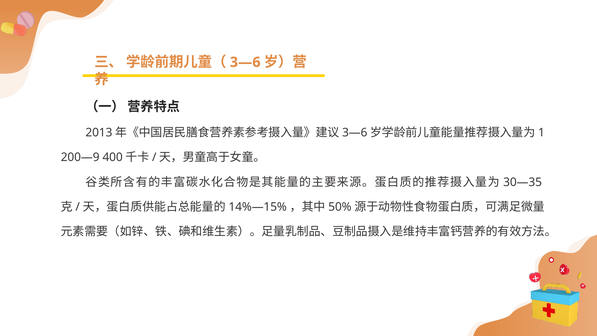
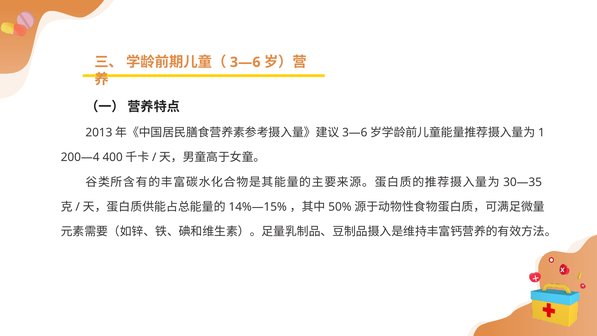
200—9: 200—9 -> 200—4
